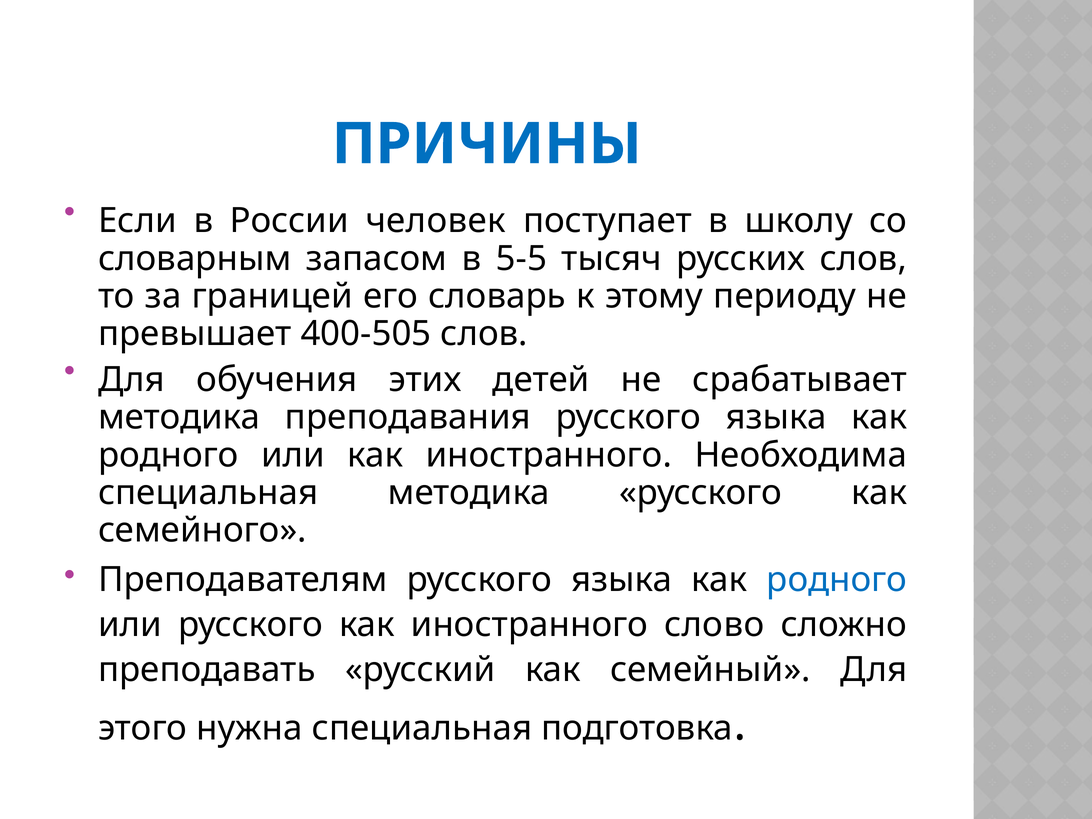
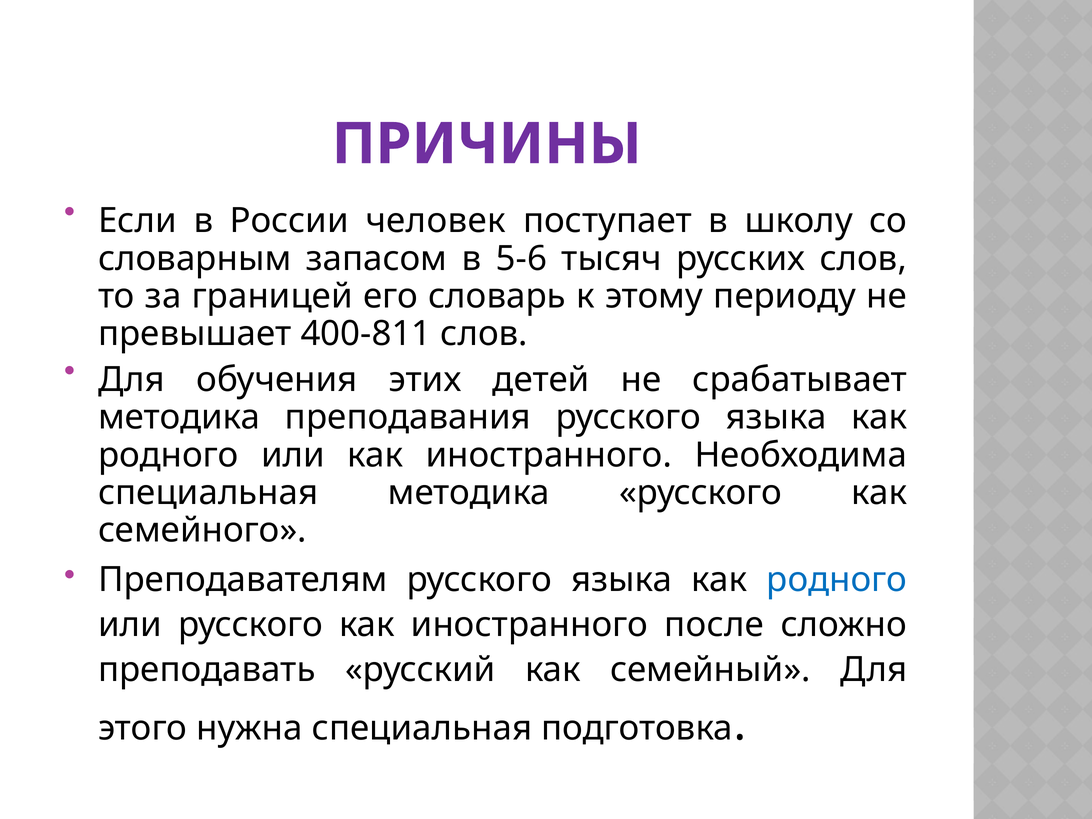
ПРИЧИНЫ colour: blue -> purple
5-5: 5-5 -> 5-6
400-505: 400-505 -> 400-811
слово: слово -> после
